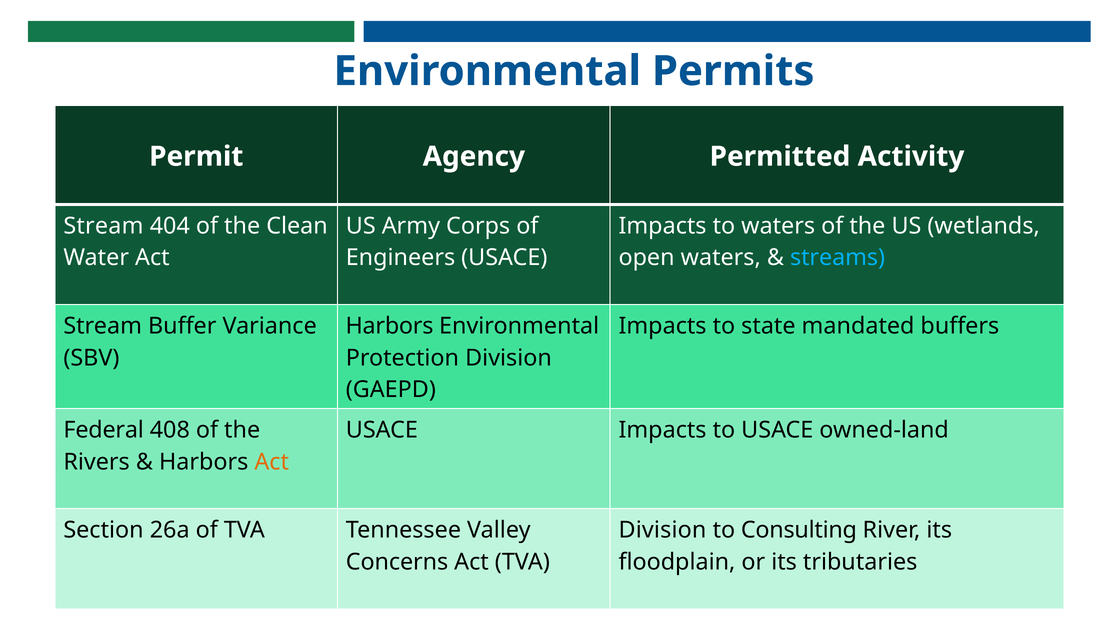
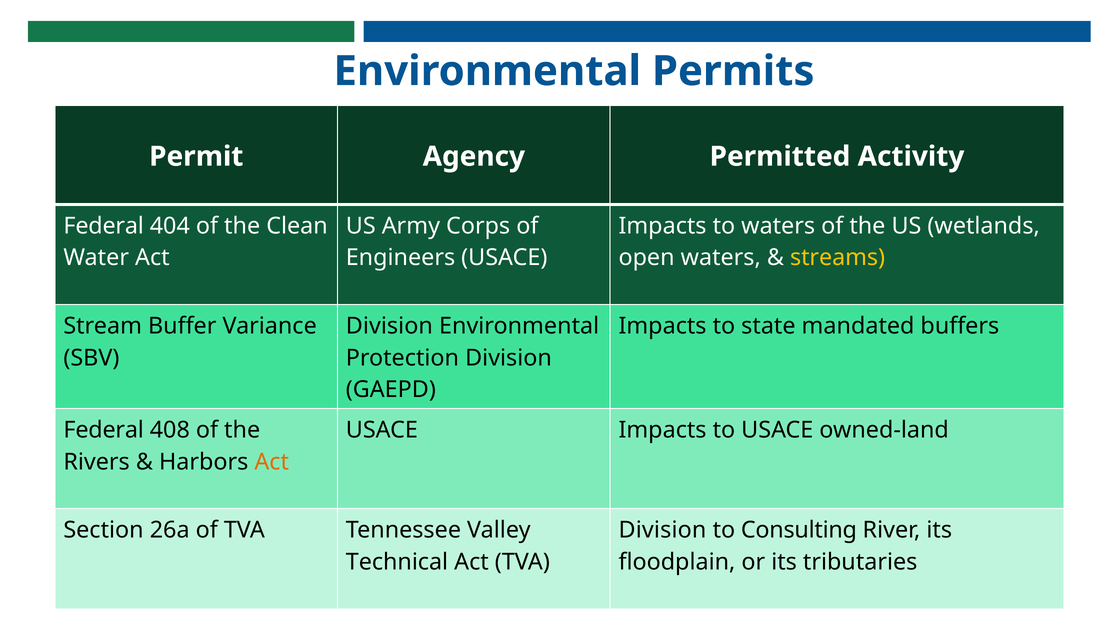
Stream at (103, 226): Stream -> Federal
streams colour: light blue -> yellow
Harbors at (390, 326): Harbors -> Division
Concerns: Concerns -> Technical
